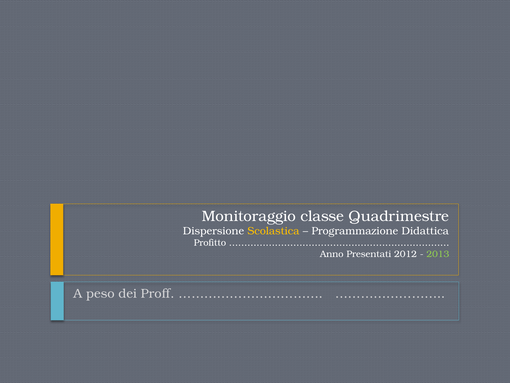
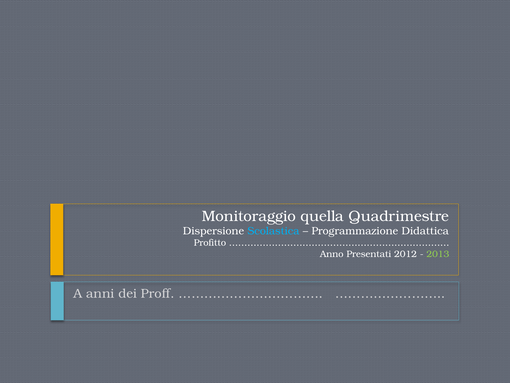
classe: classe -> quella
Scolastica colour: yellow -> light blue
peso: peso -> anni
